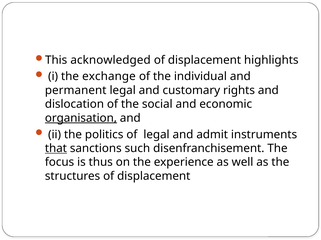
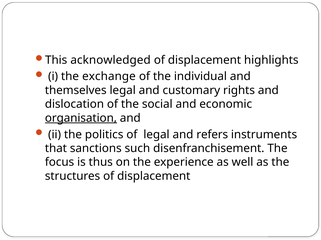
permanent: permanent -> themselves
admit: admit -> refers
that underline: present -> none
